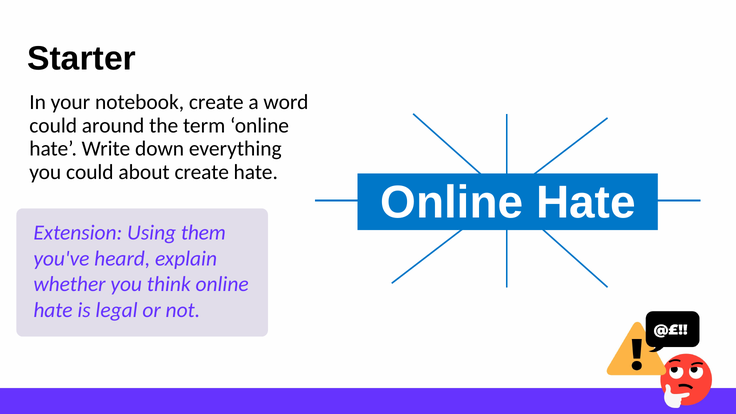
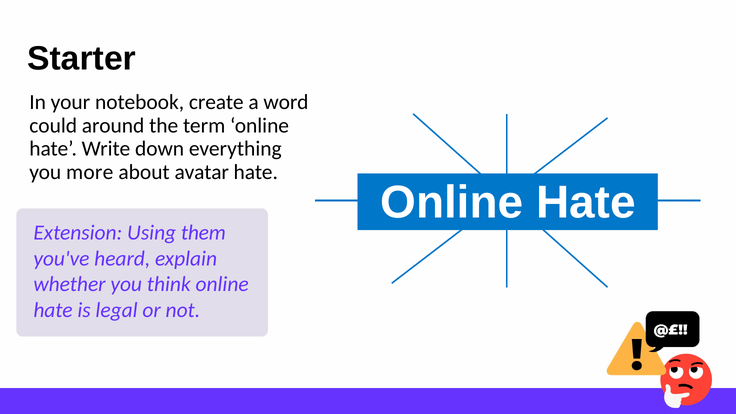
you could: could -> more
about create: create -> avatar
